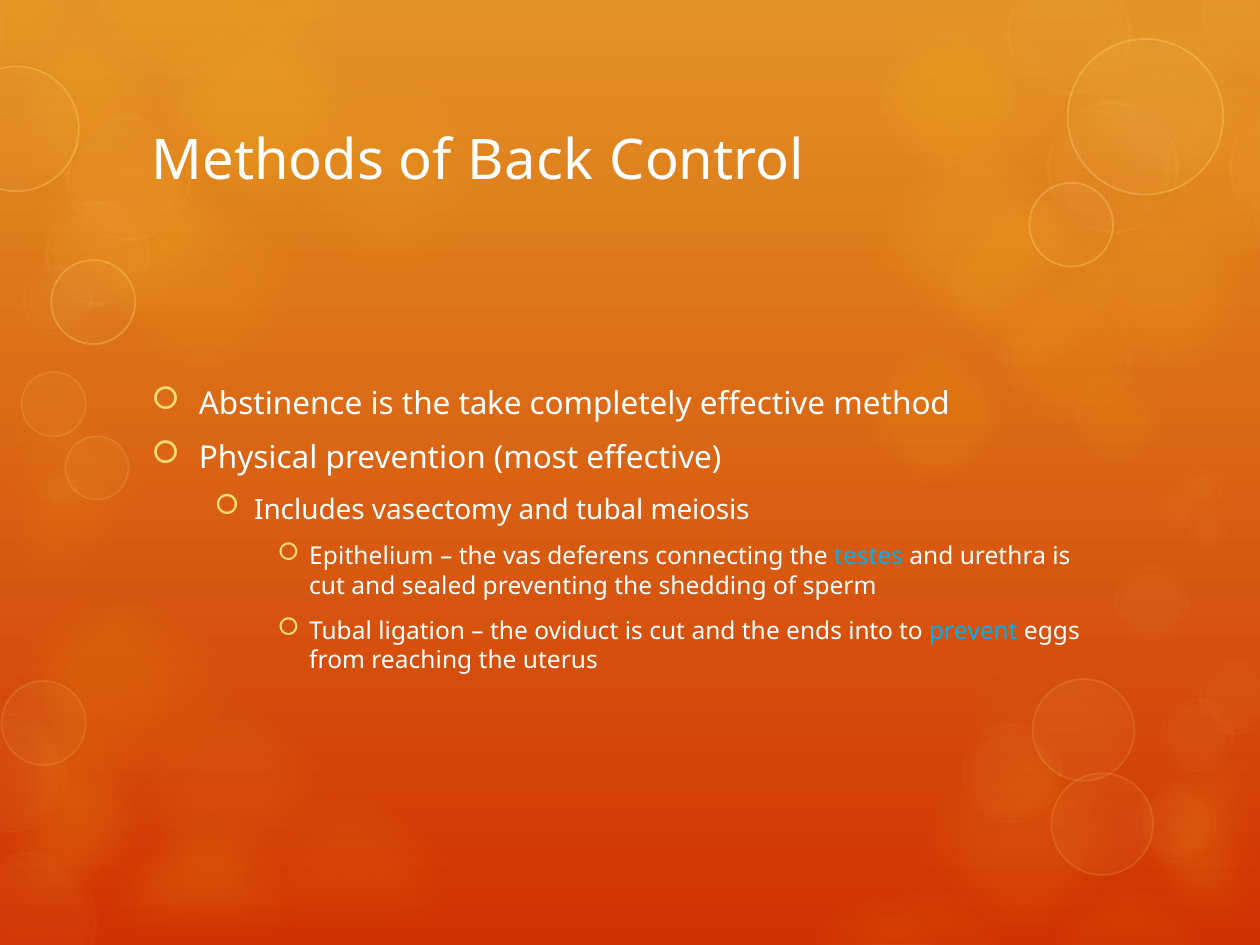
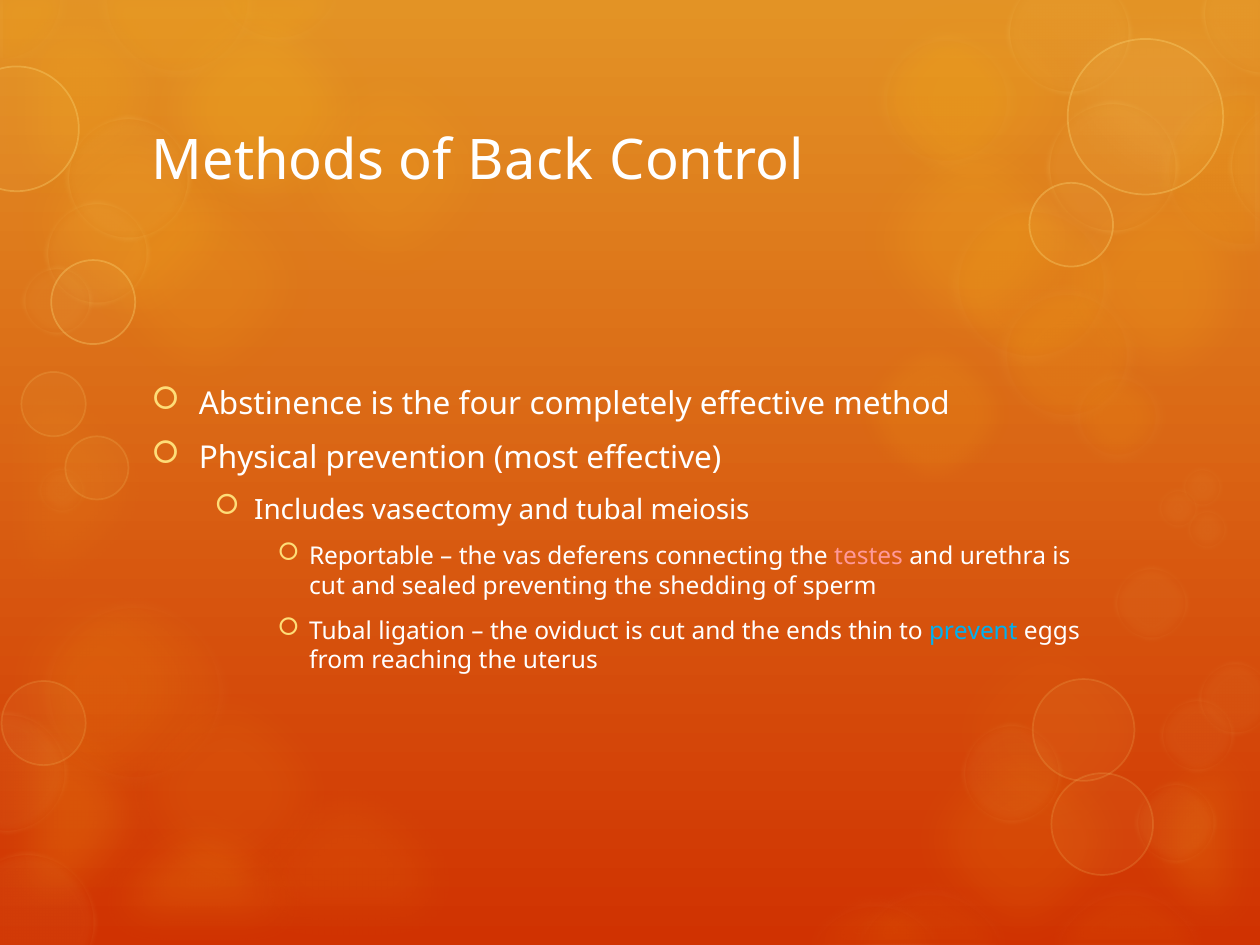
take: take -> four
Epithelium: Epithelium -> Reportable
testes colour: light blue -> pink
into: into -> thin
